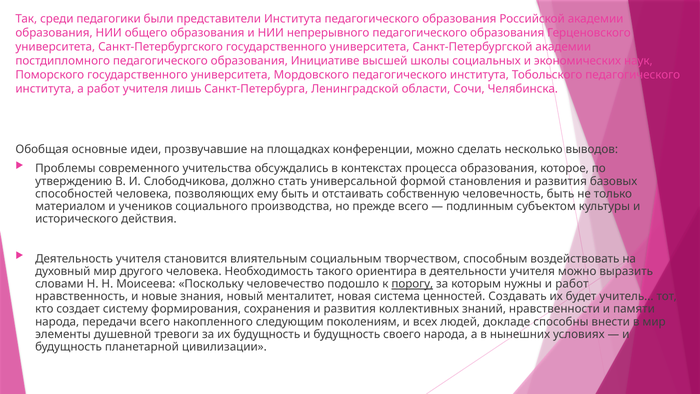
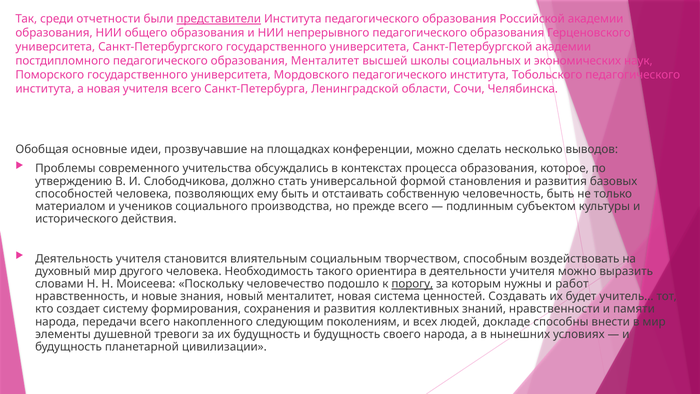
педагогики: педагогики -> отчетности
представители underline: none -> present
образования Инициативе: Инициативе -> Менталитет
а работ: работ -> новая
учителя лишь: лишь -> всего
